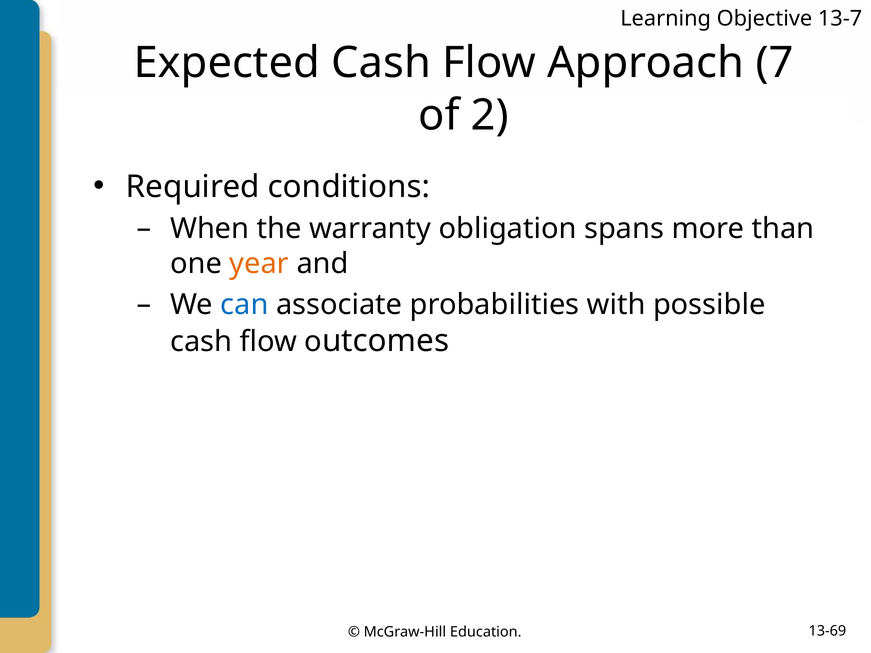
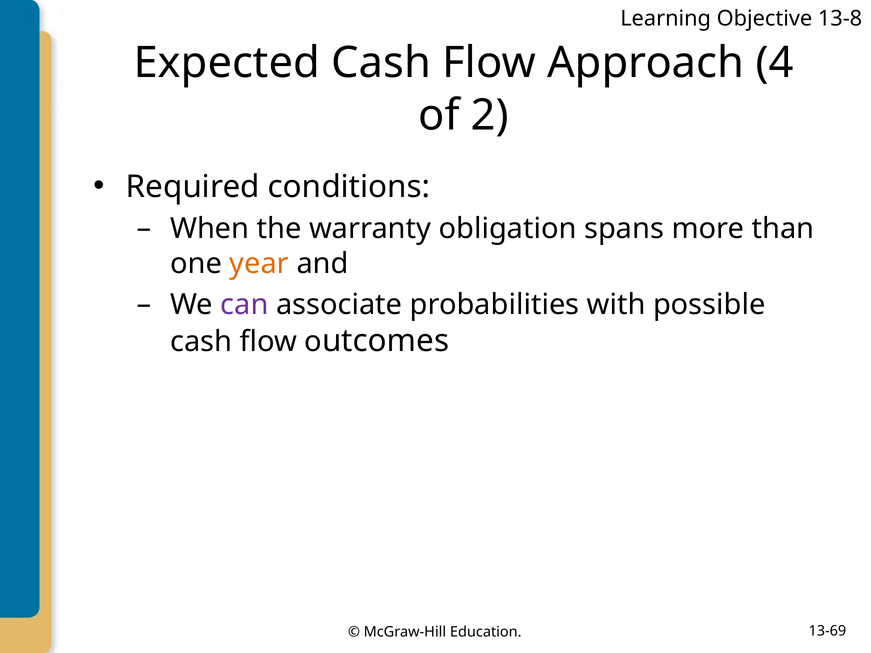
13-7: 13-7 -> 13-8
7: 7 -> 4
can colour: blue -> purple
